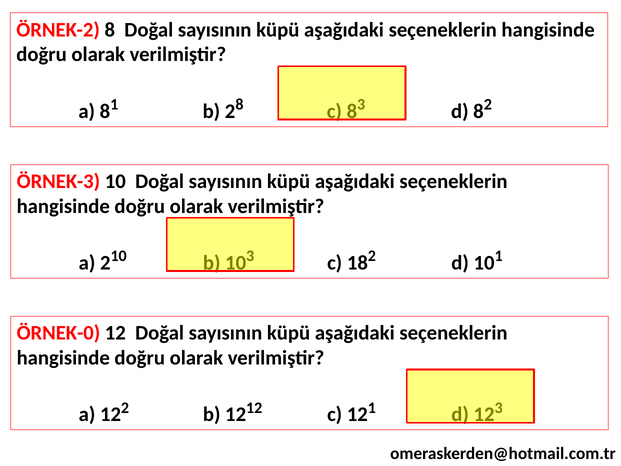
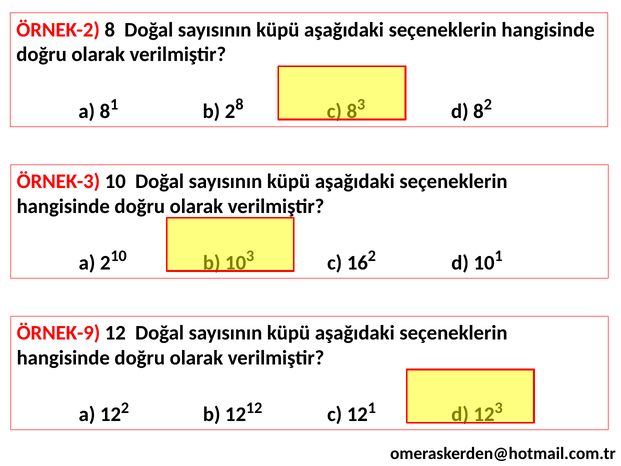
18: 18 -> 16
ÖRNEK-0: ÖRNEK-0 -> ÖRNEK-9
